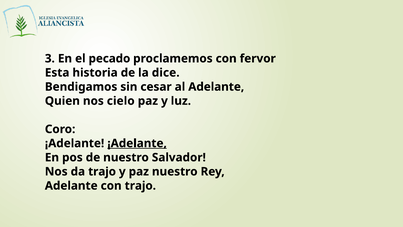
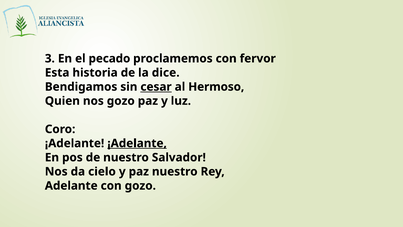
cesar underline: none -> present
al Adelante: Adelante -> Hermoso
nos cielo: cielo -> gozo
da trajo: trajo -> cielo
con trajo: trajo -> gozo
